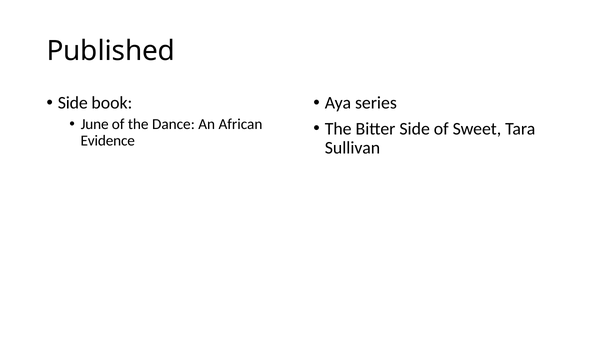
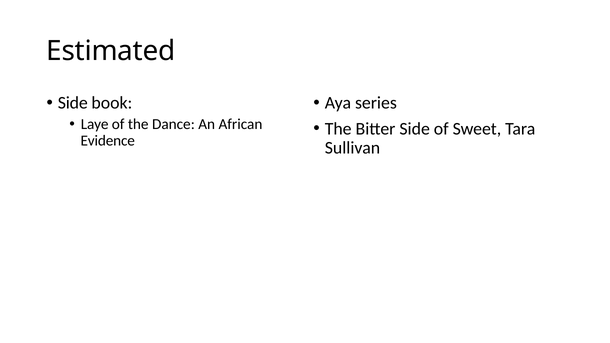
Published: Published -> Estimated
June: June -> Laye
